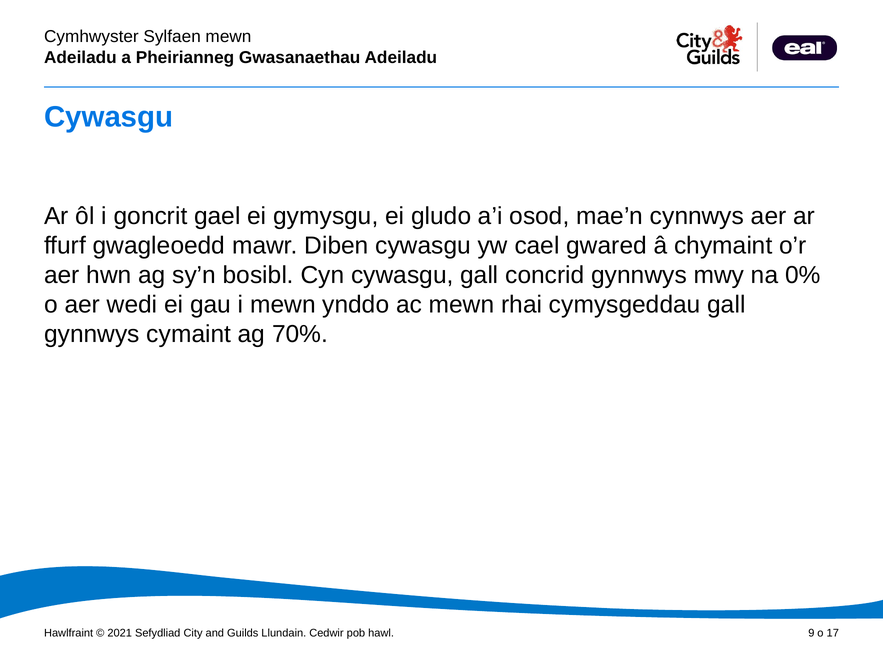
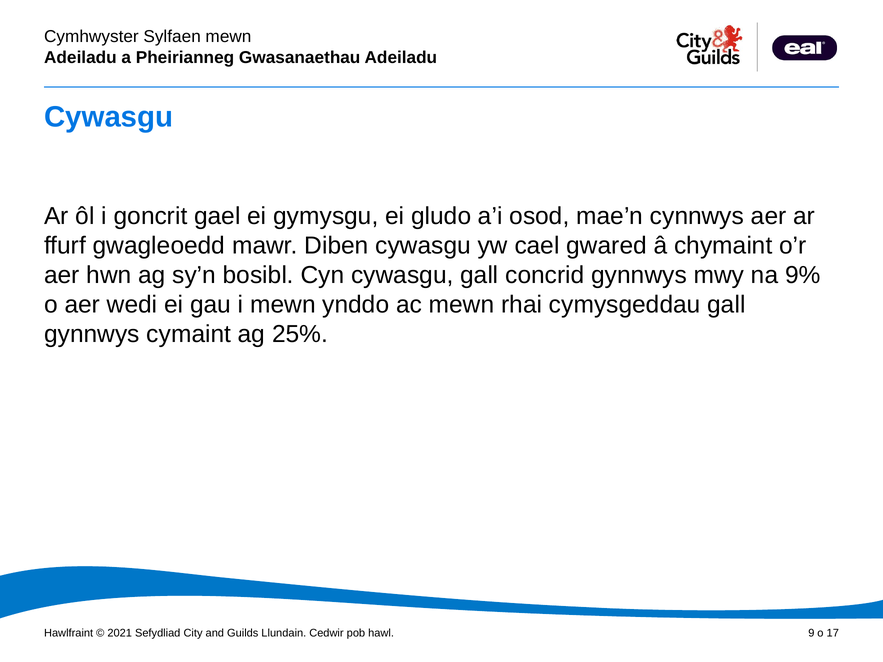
0%: 0% -> 9%
70%: 70% -> 25%
